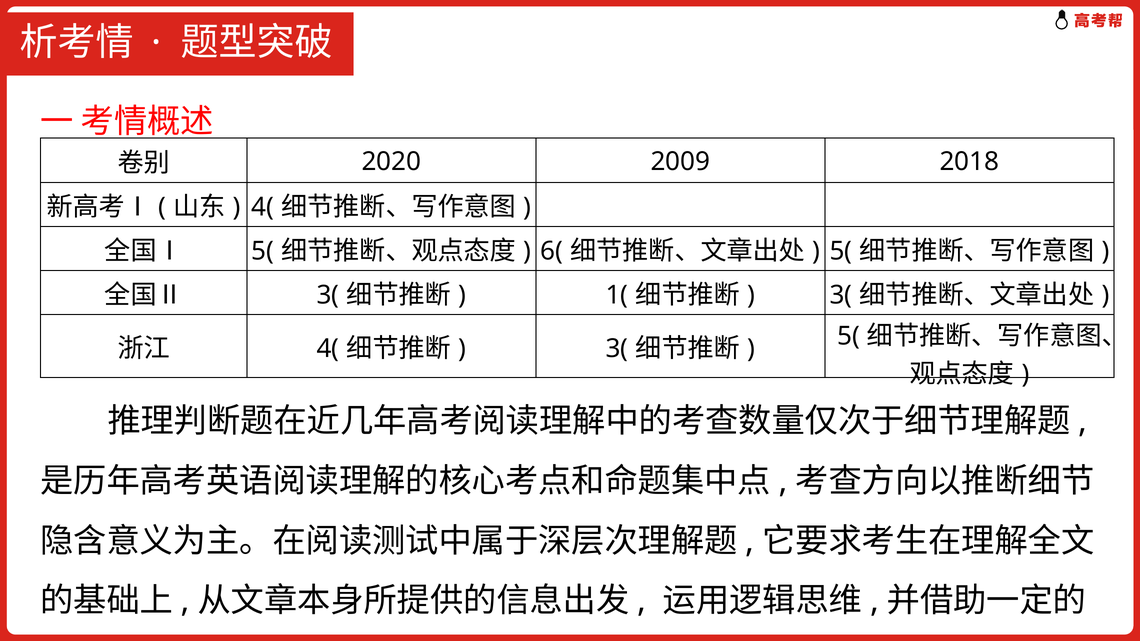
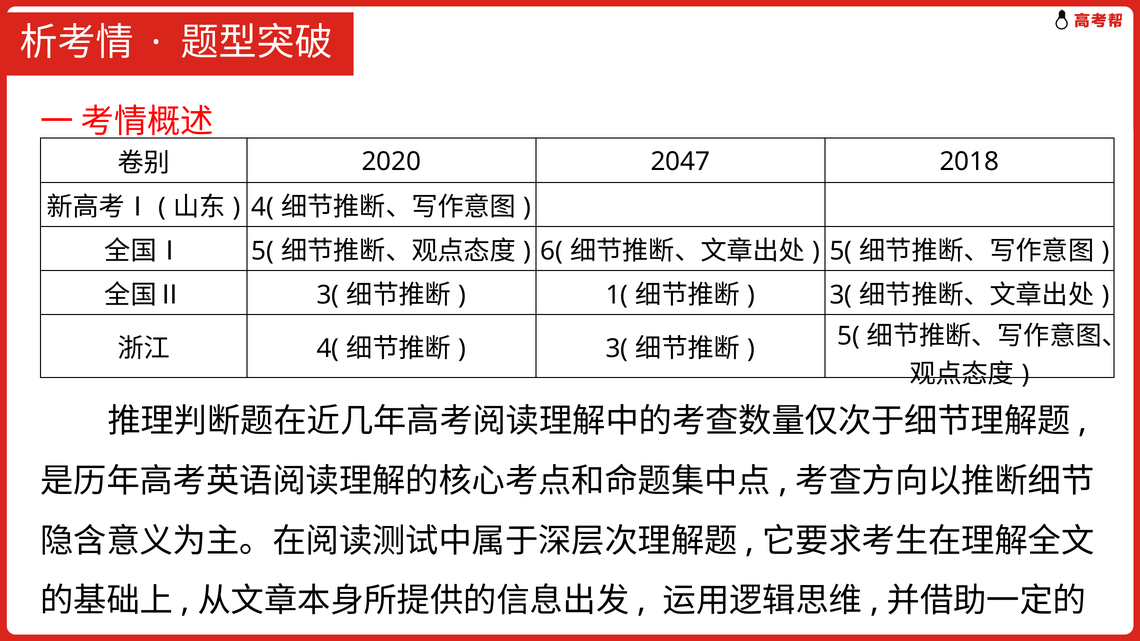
2009: 2009 -> 2047
